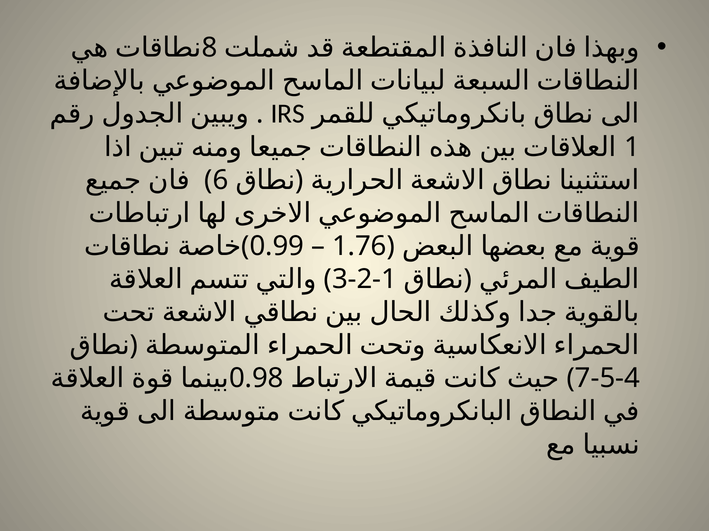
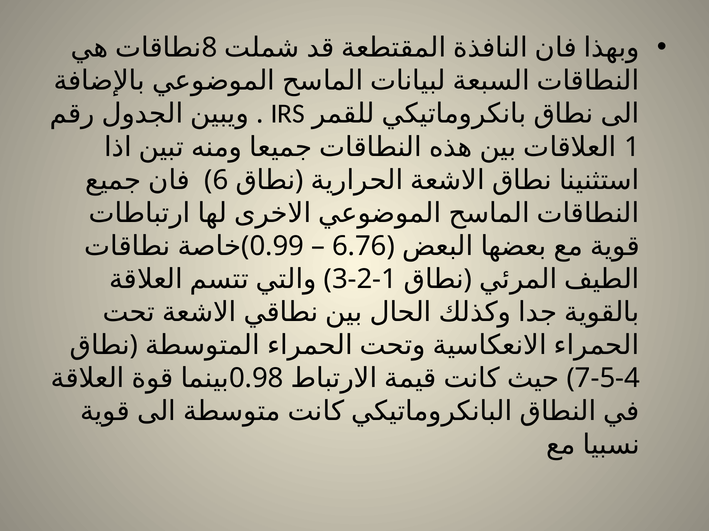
1.76: 1.76 -> 6.76
